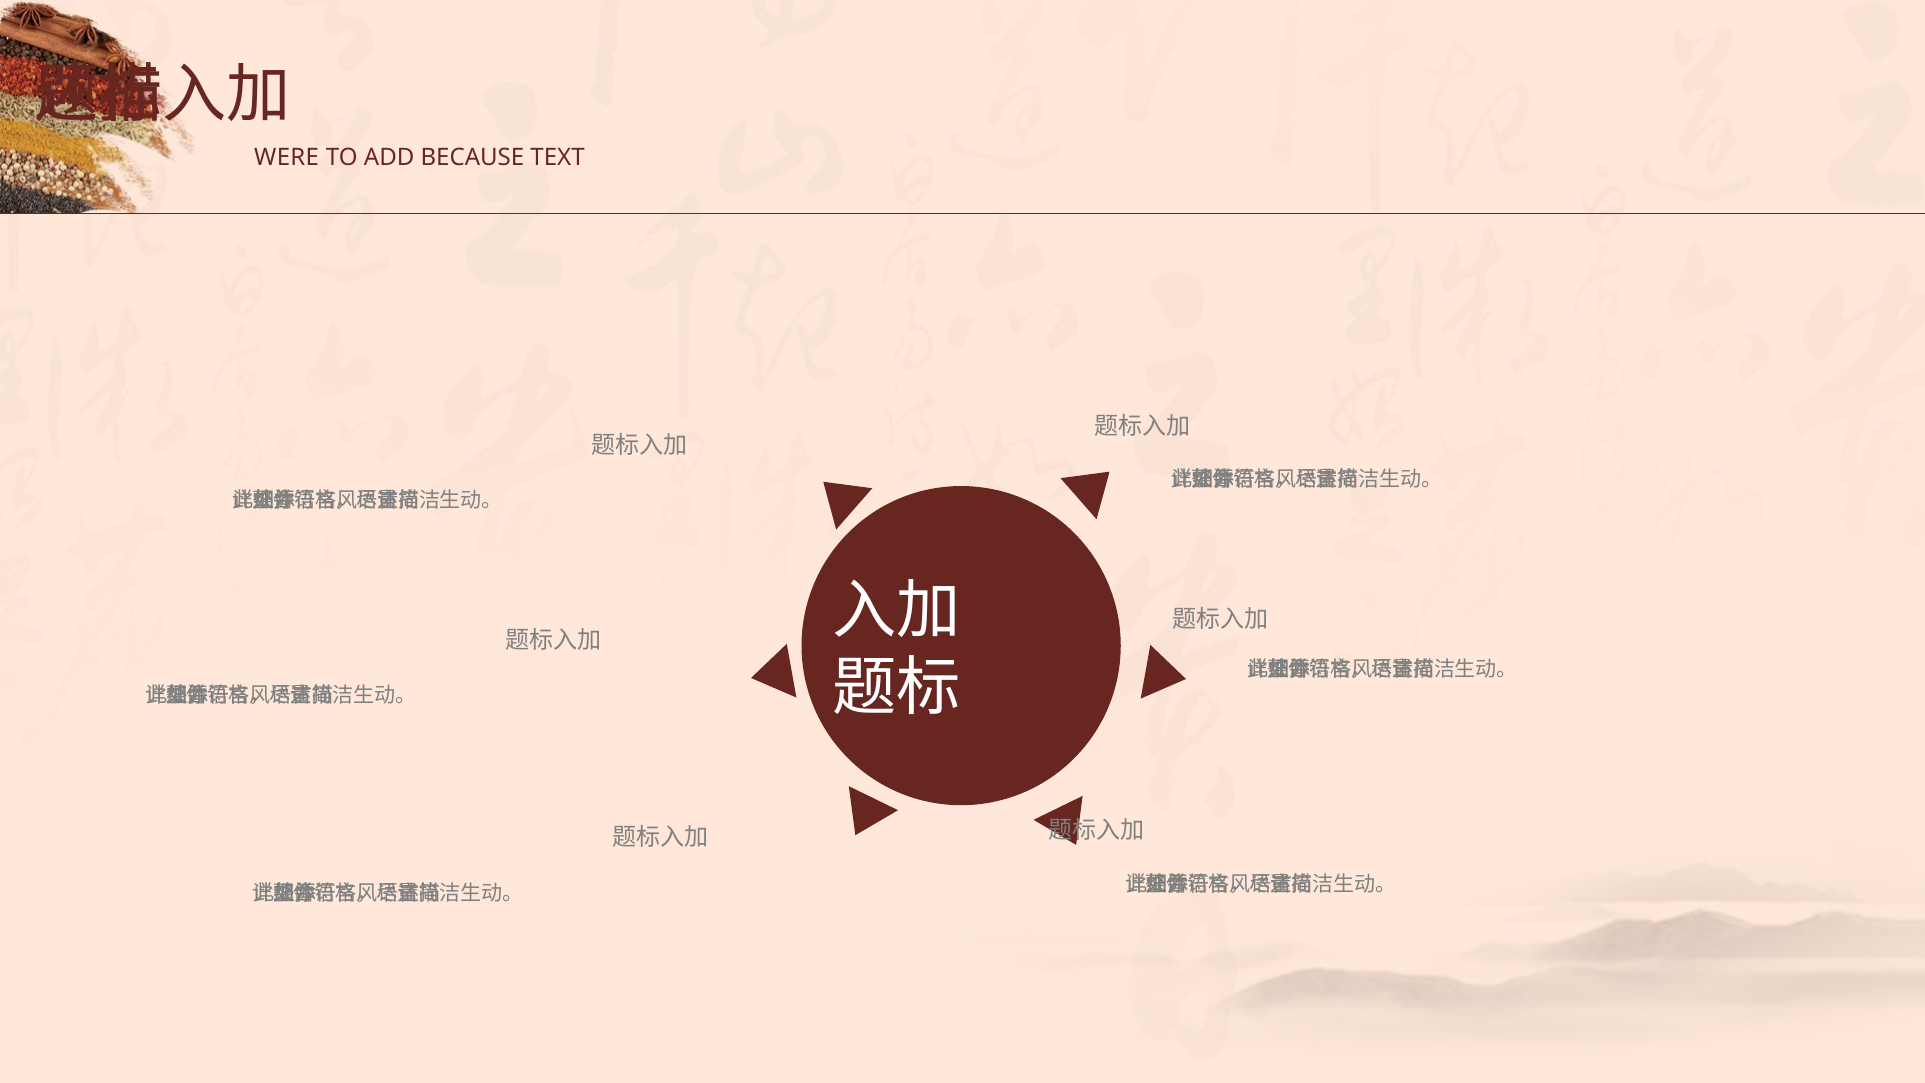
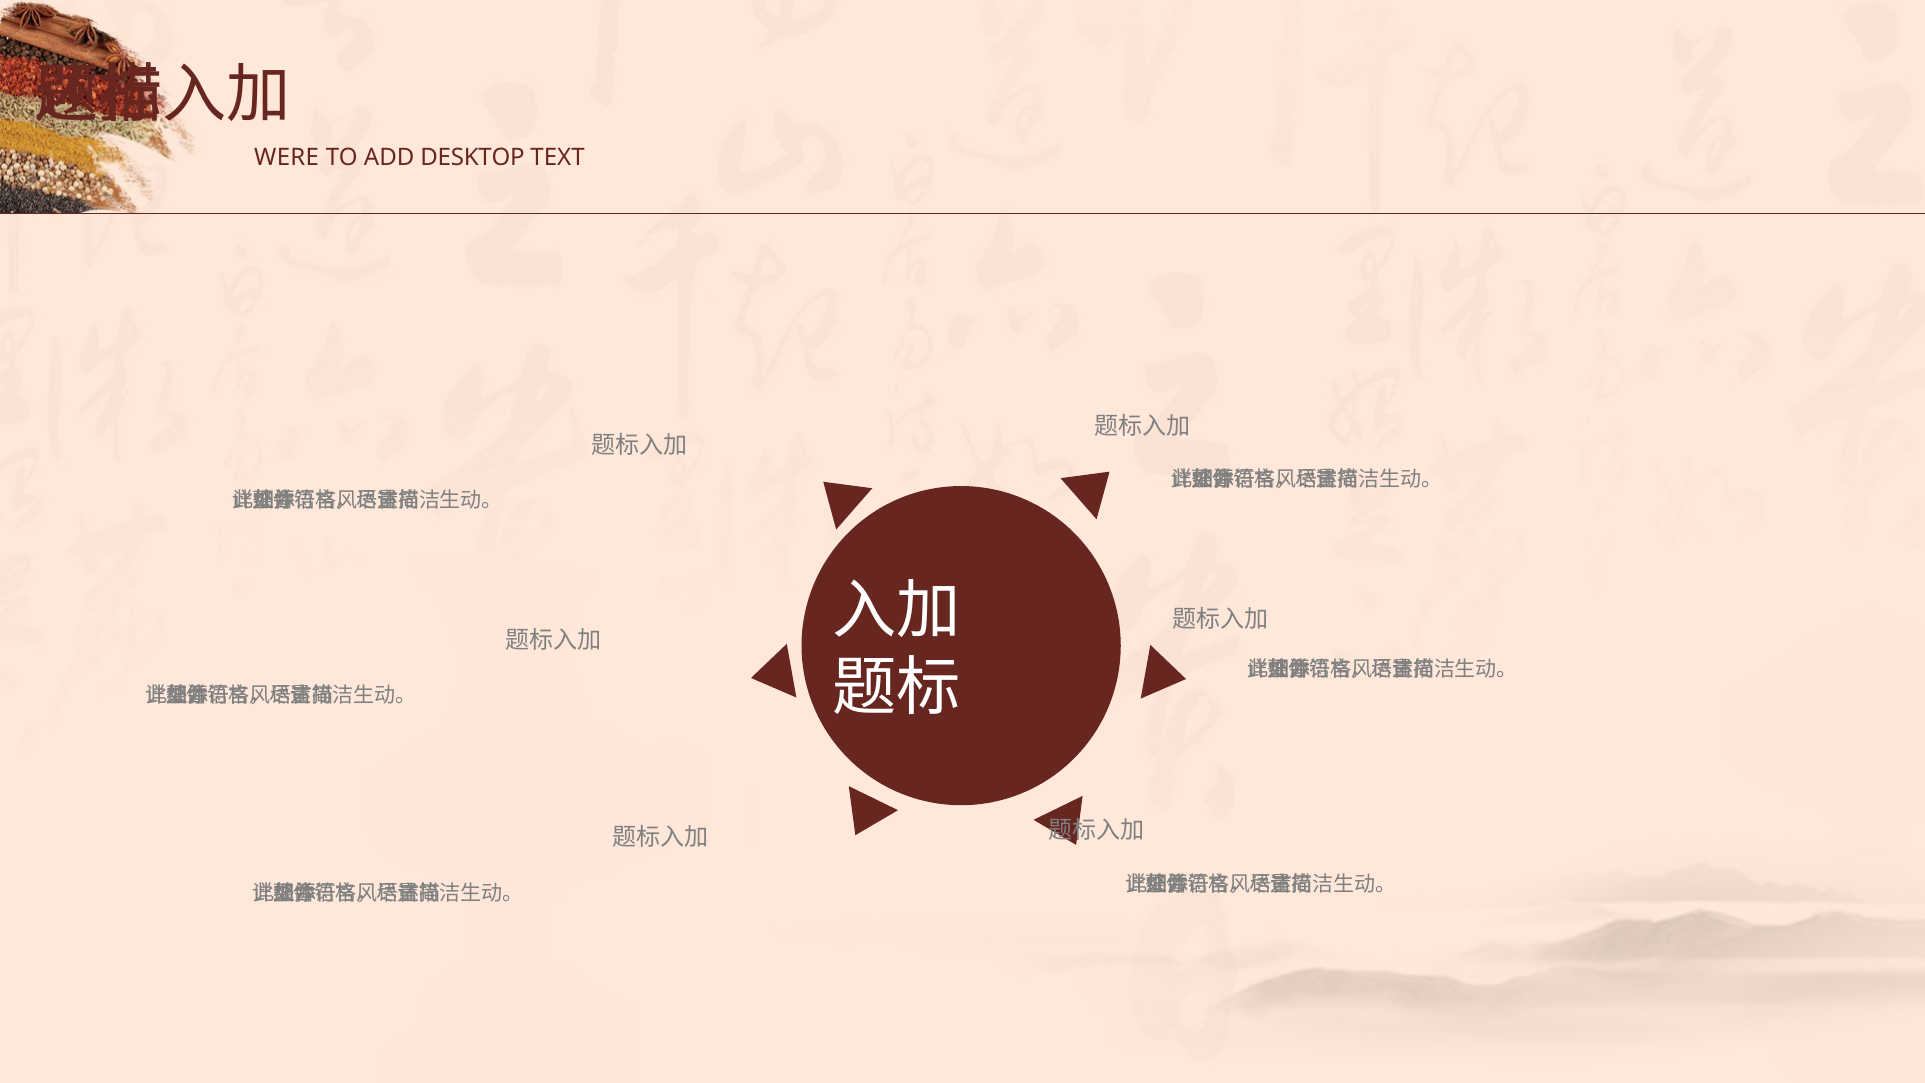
BECAUSE: BECAUSE -> DESKTOP
